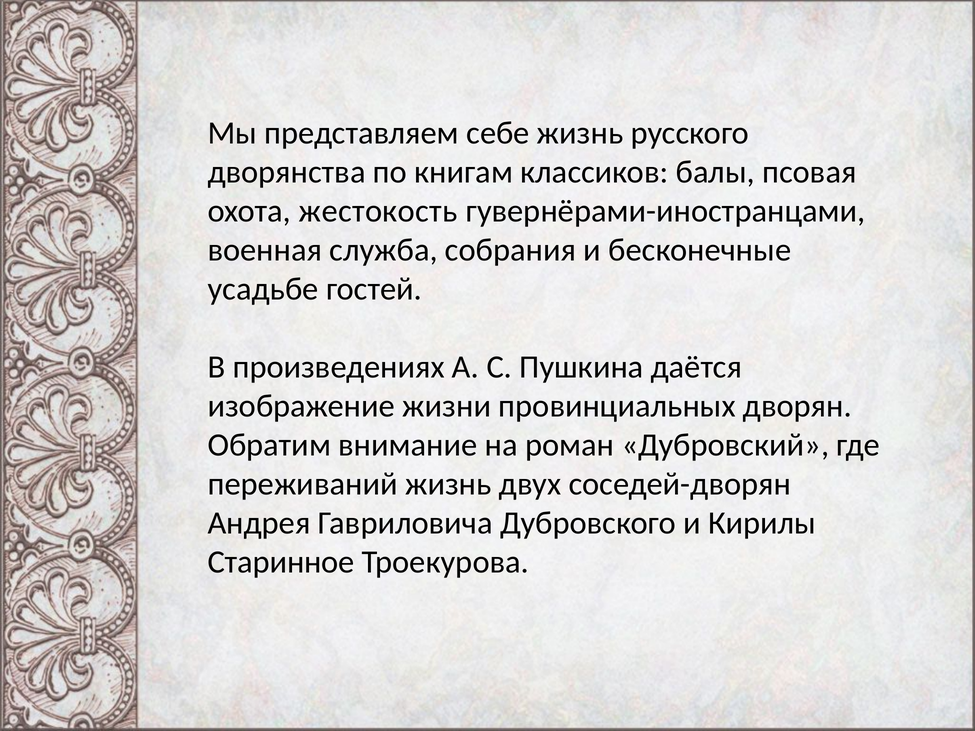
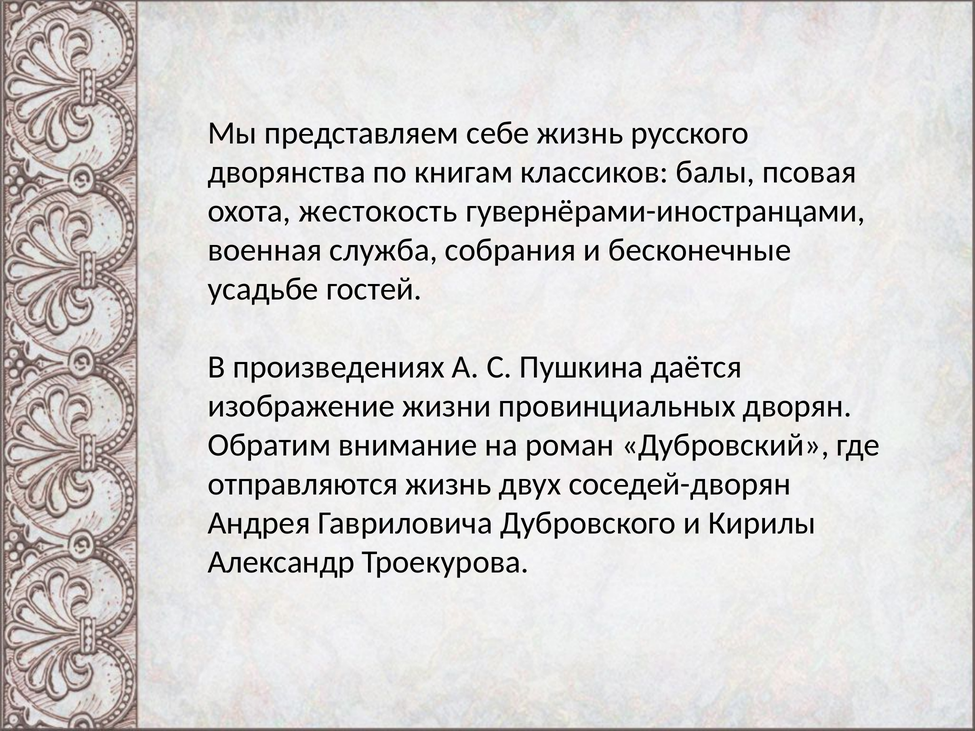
переживаний: переживаний -> отправляются
Старинное: Старинное -> Александр
